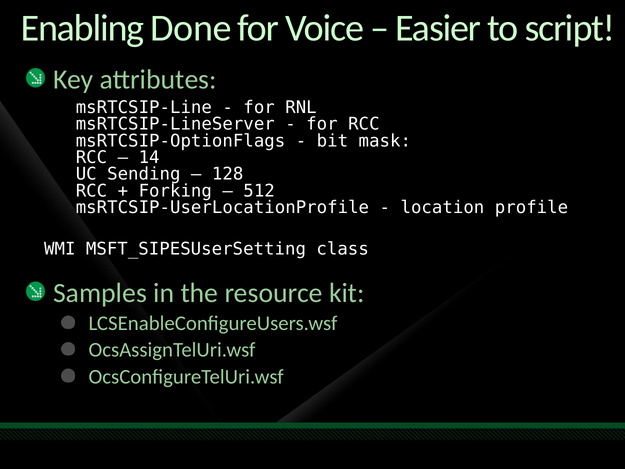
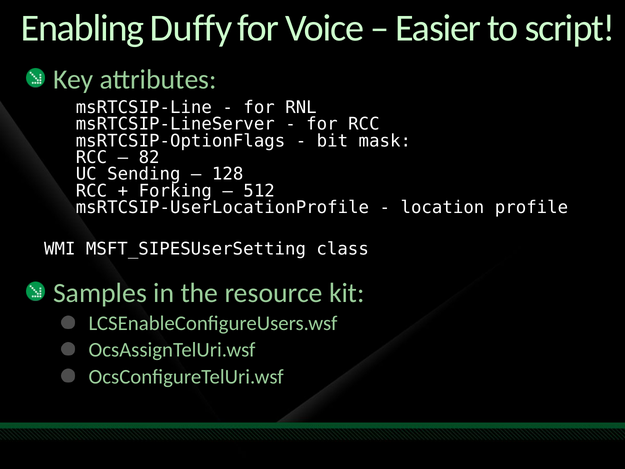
Done: Done -> Duffy
14: 14 -> 82
